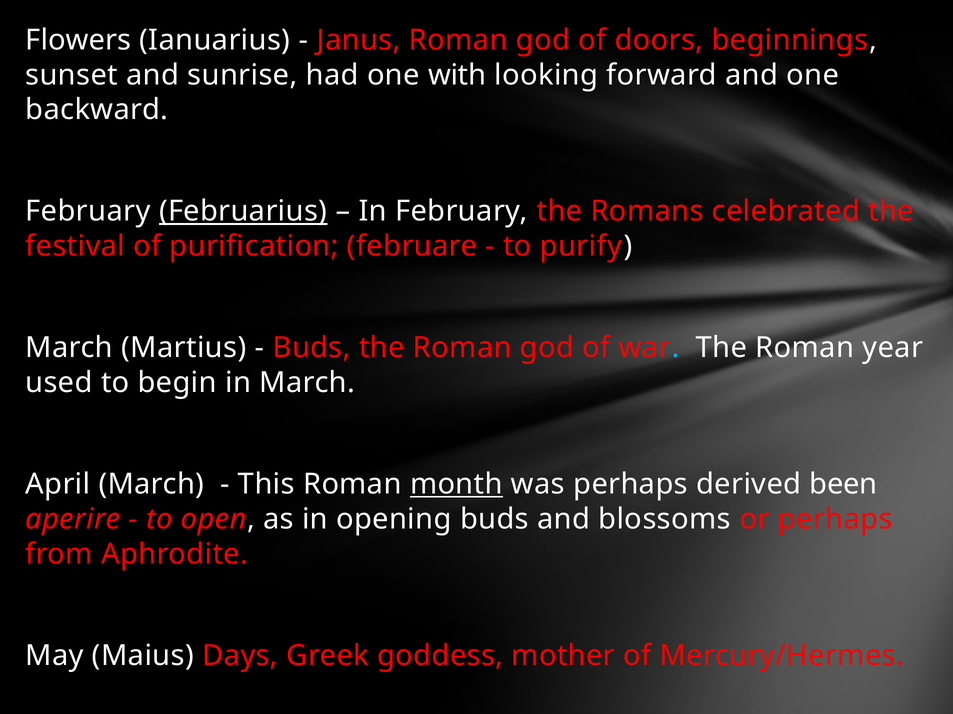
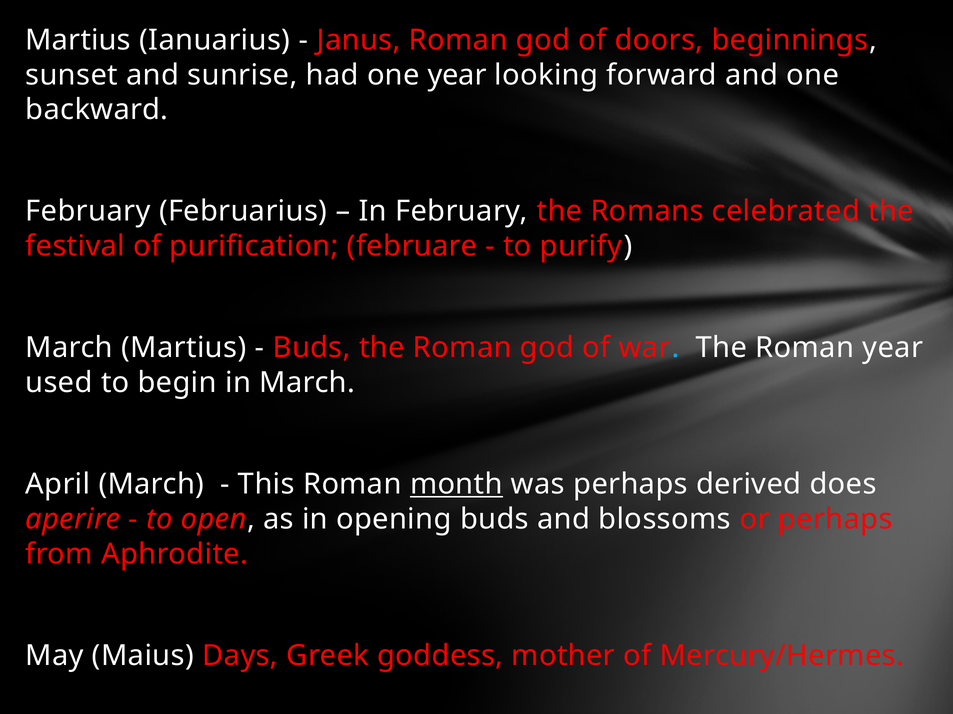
Flowers at (78, 40): Flowers -> Martius
one with: with -> year
Februarius underline: present -> none
been: been -> does
